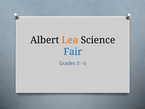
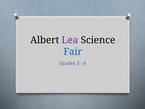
Lea colour: orange -> purple
